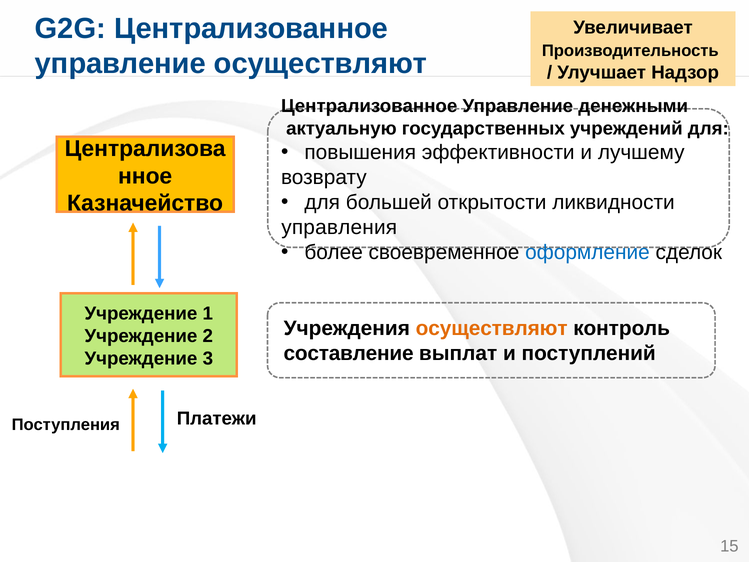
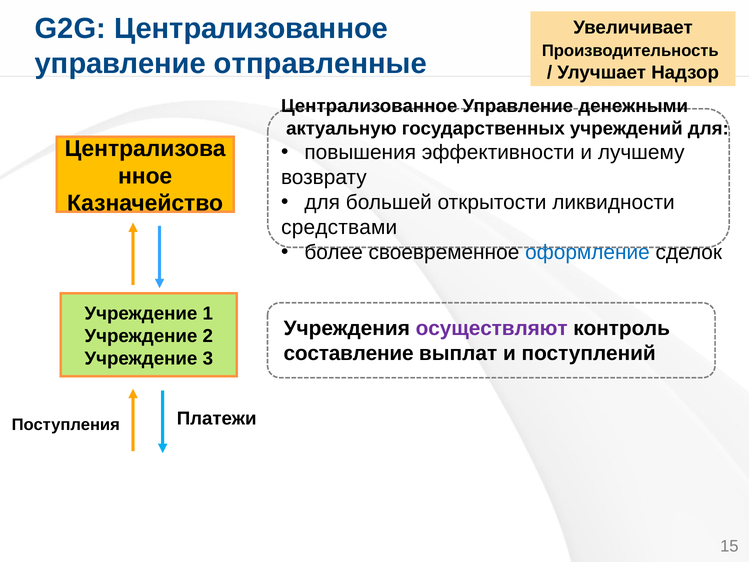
управление осуществляют: осуществляют -> отправленные
управления: управления -> средствами
осуществляют at (492, 328) colour: orange -> purple
